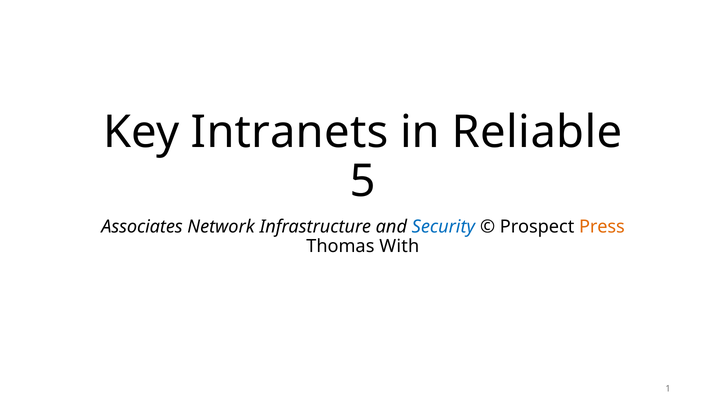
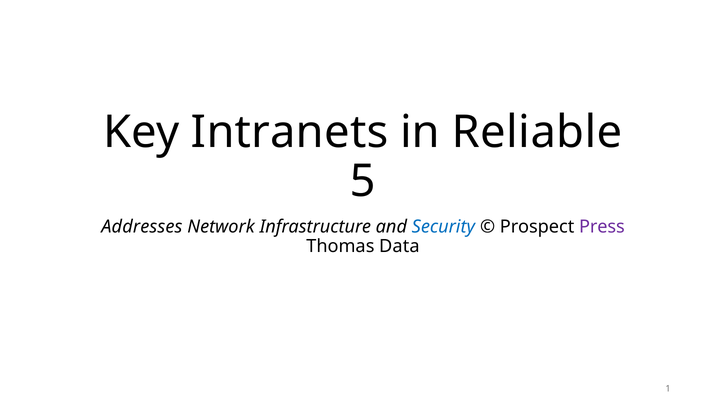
Associates: Associates -> Addresses
Press colour: orange -> purple
With: With -> Data
